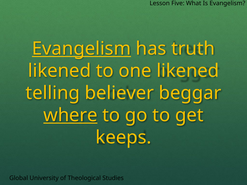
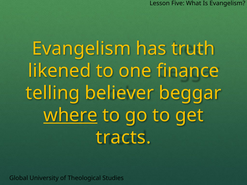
Evangelism at (81, 49) underline: present -> none
one likened: likened -> finance
keeps: keeps -> tracts
